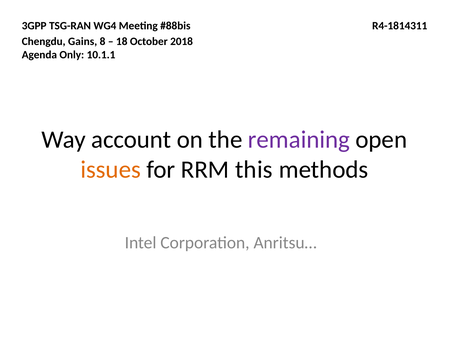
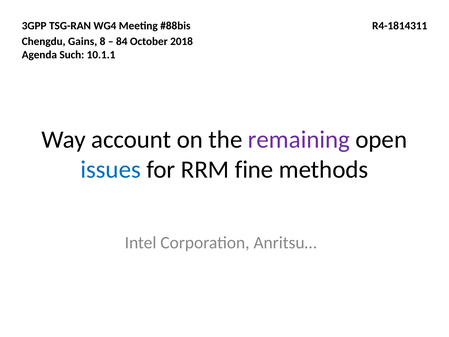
18: 18 -> 84
Only: Only -> Such
issues colour: orange -> blue
this: this -> fine
